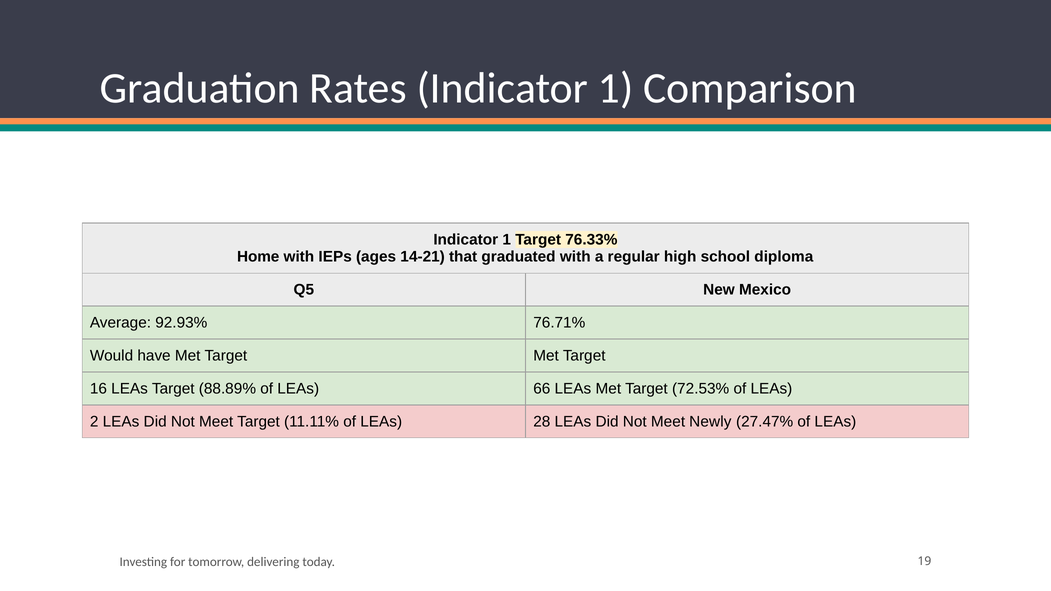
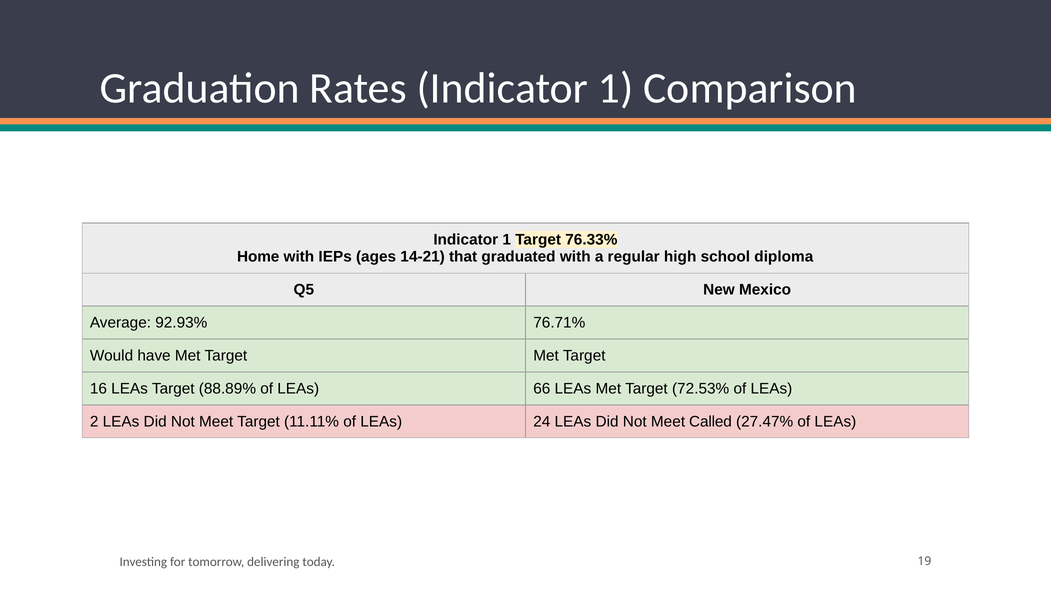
28: 28 -> 24
Newly: Newly -> Called
